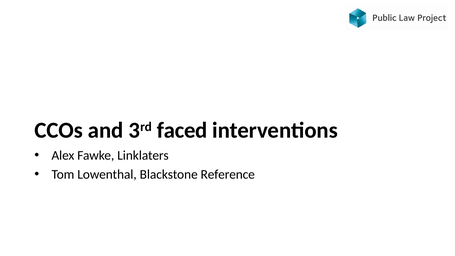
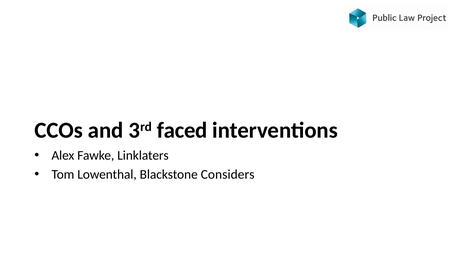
Reference: Reference -> Considers
